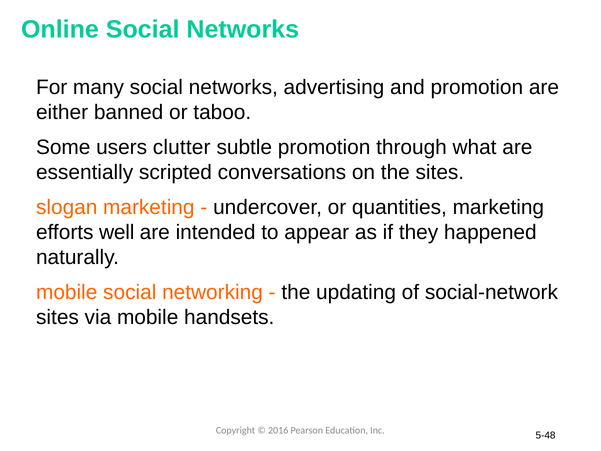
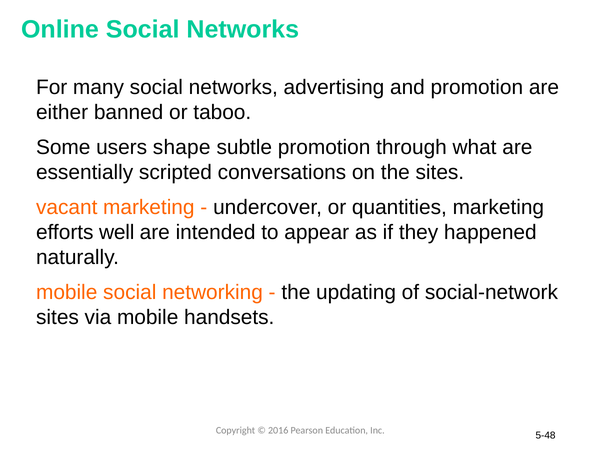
clutter: clutter -> shape
slogan: slogan -> vacant
